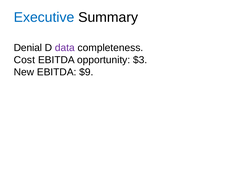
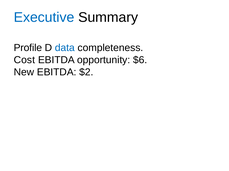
Denial: Denial -> Profile
data colour: purple -> blue
$3: $3 -> $6
$9: $9 -> $2
